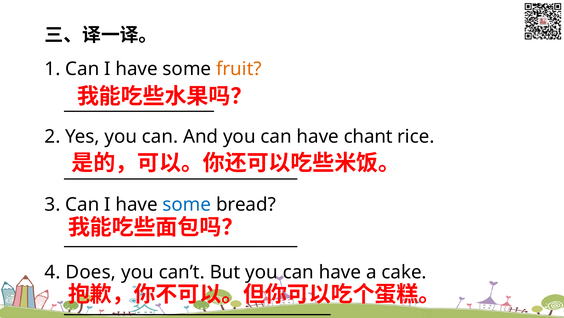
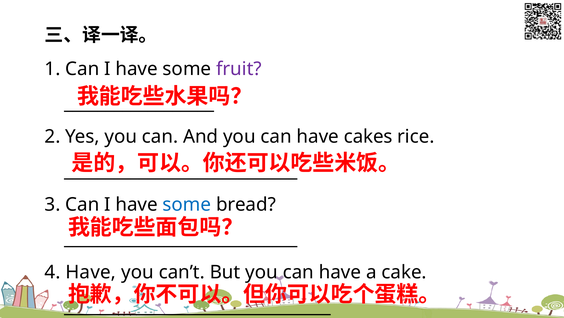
fruit colour: orange -> purple
chant: chant -> cakes
4 Does: Does -> Have
